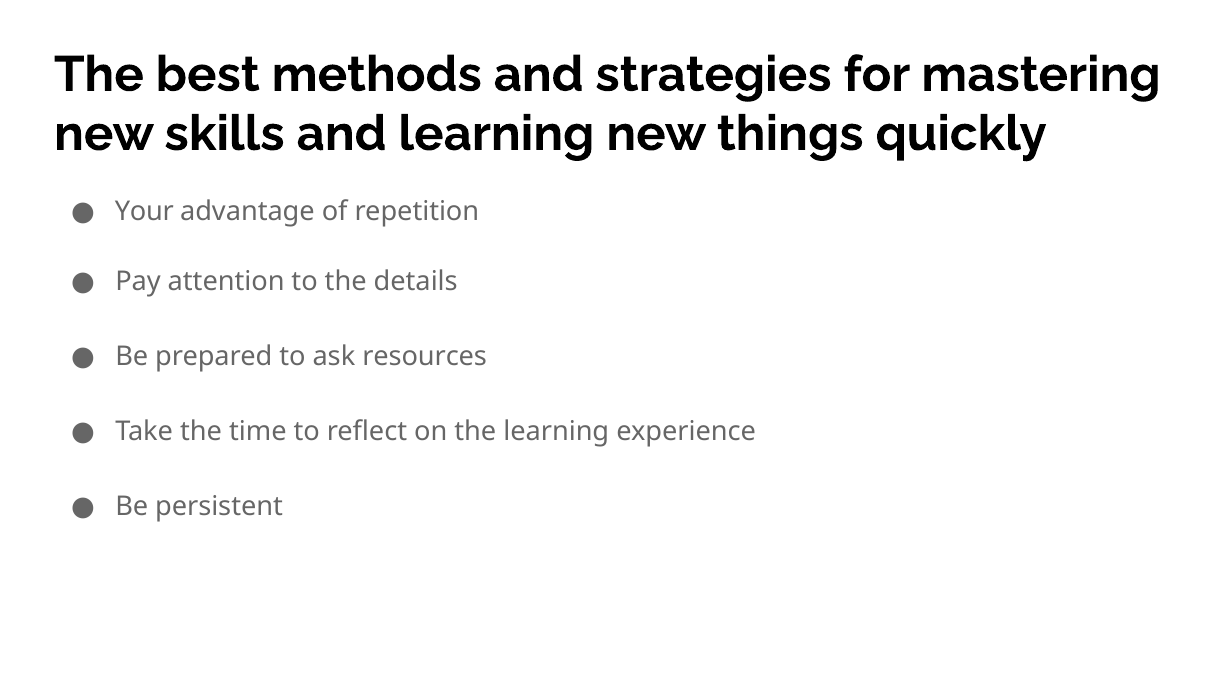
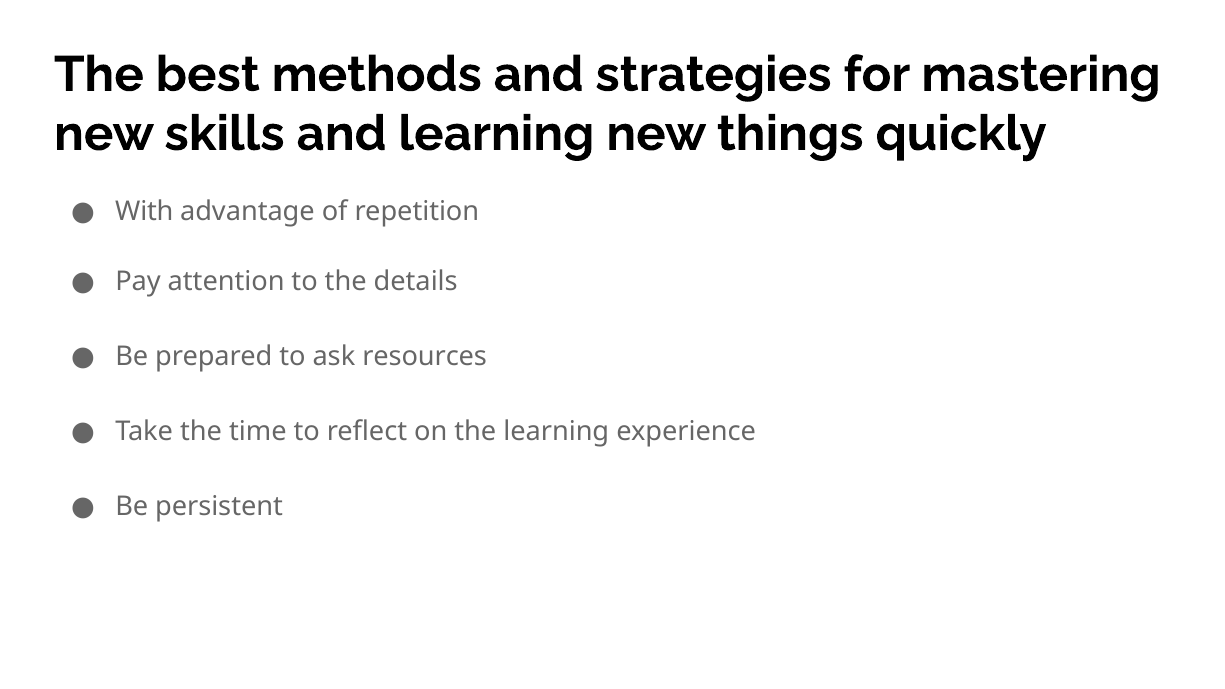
Your: Your -> With
